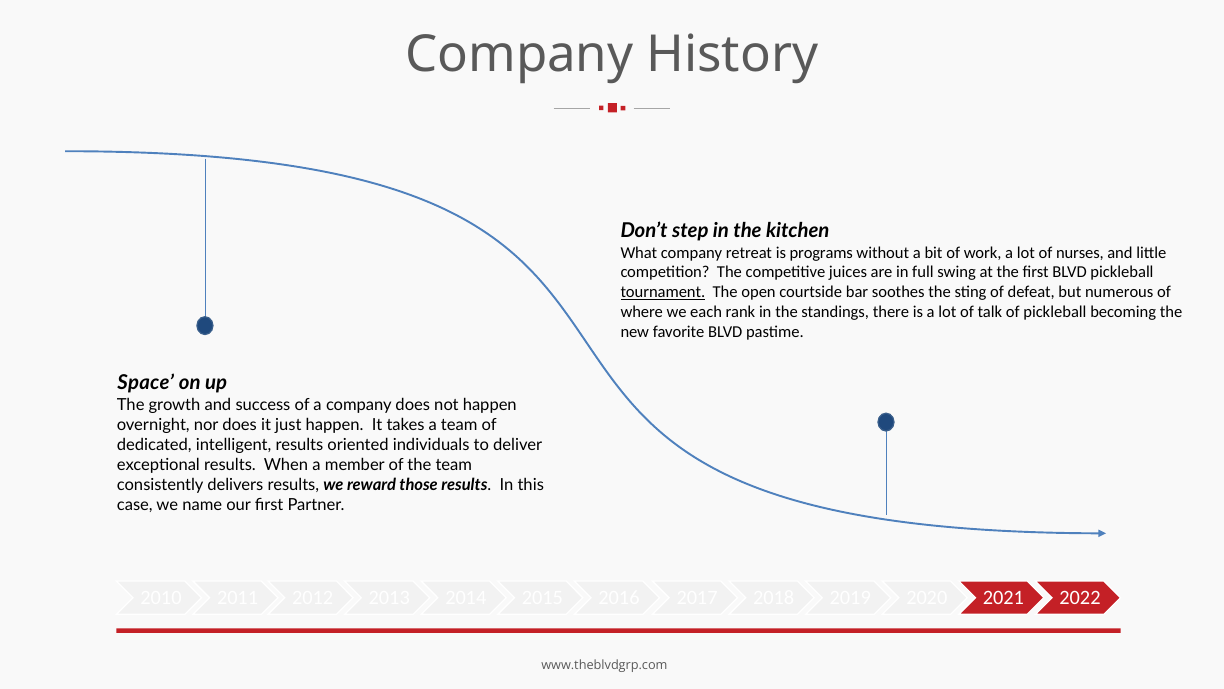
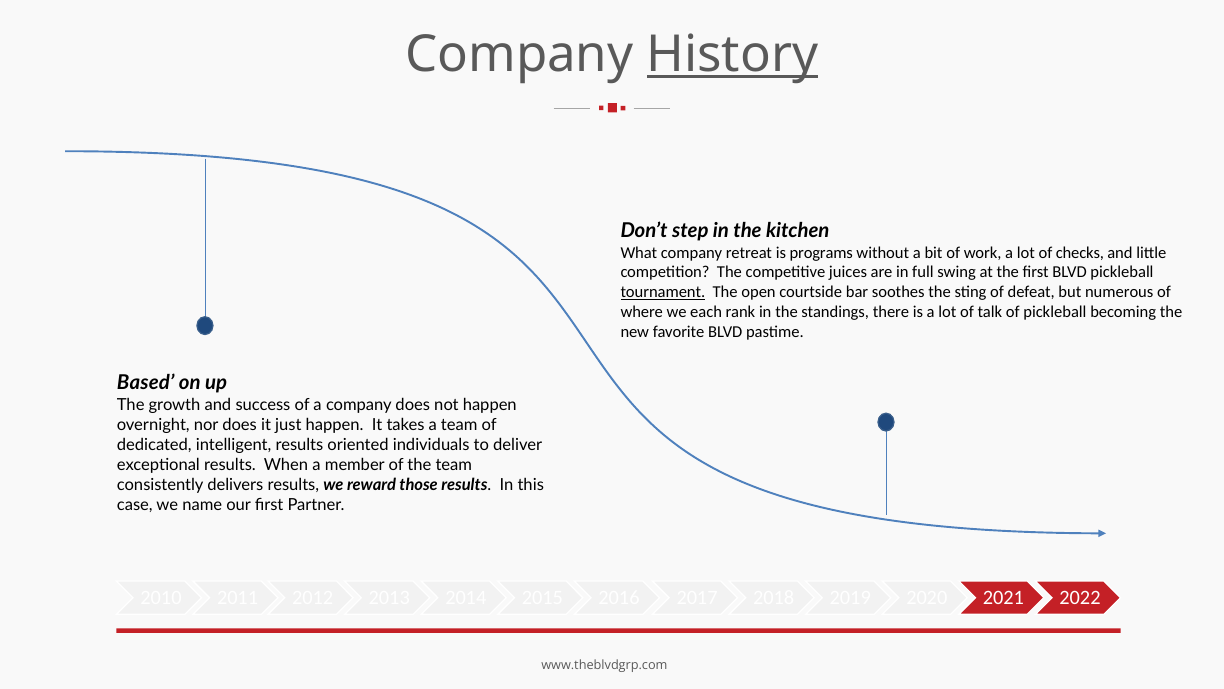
History underline: none -> present
nurses: nurses -> checks
Space: Space -> Based
